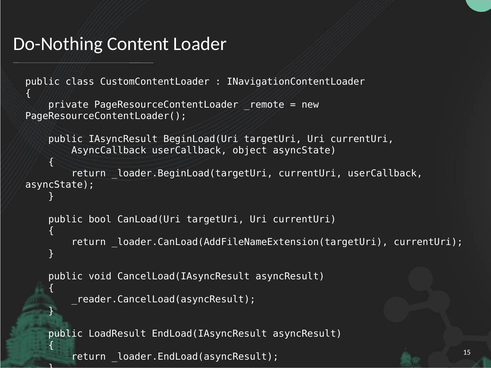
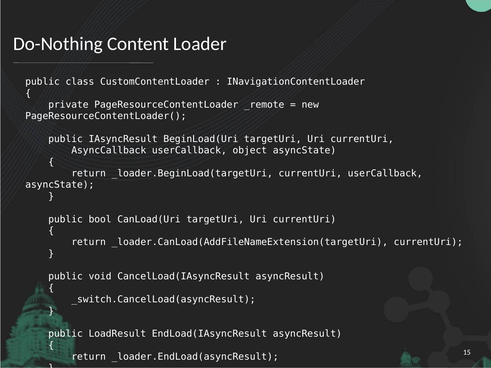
_reader.CancelLoad(asyncResult: _reader.CancelLoad(asyncResult -> _switch.CancelLoad(asyncResult
